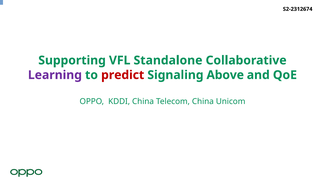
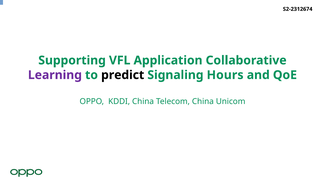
Standalone: Standalone -> Application
predict colour: red -> black
Above: Above -> Hours
